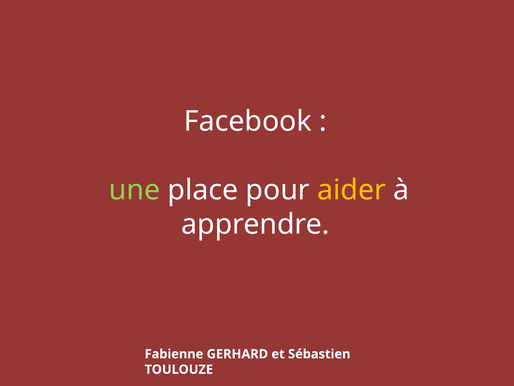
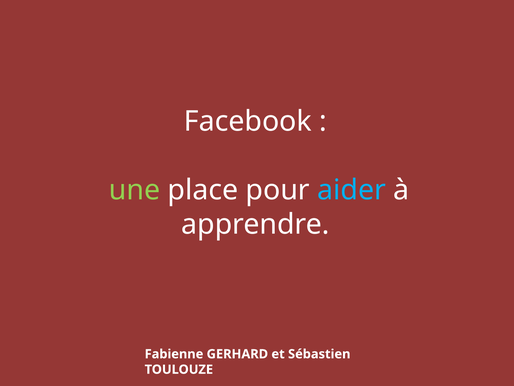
aider colour: yellow -> light blue
